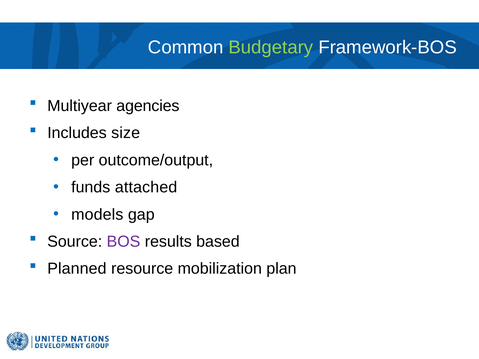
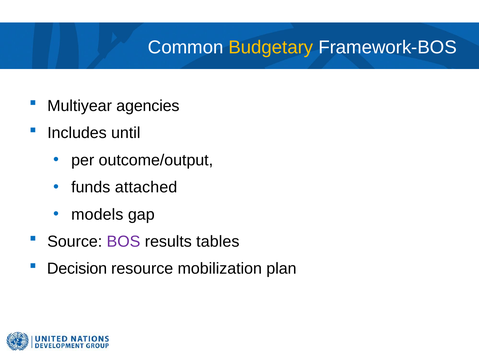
Budgetary colour: light green -> yellow
size: size -> until
based: based -> tables
Planned: Planned -> Decision
